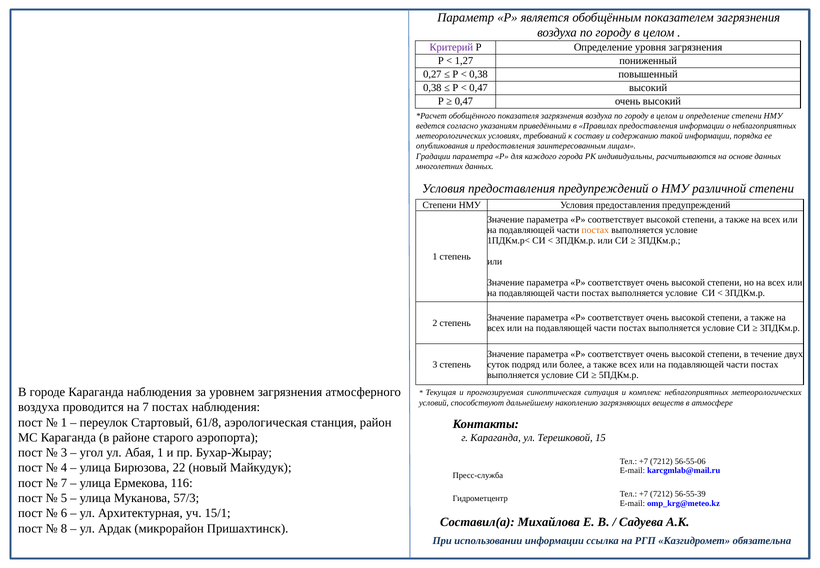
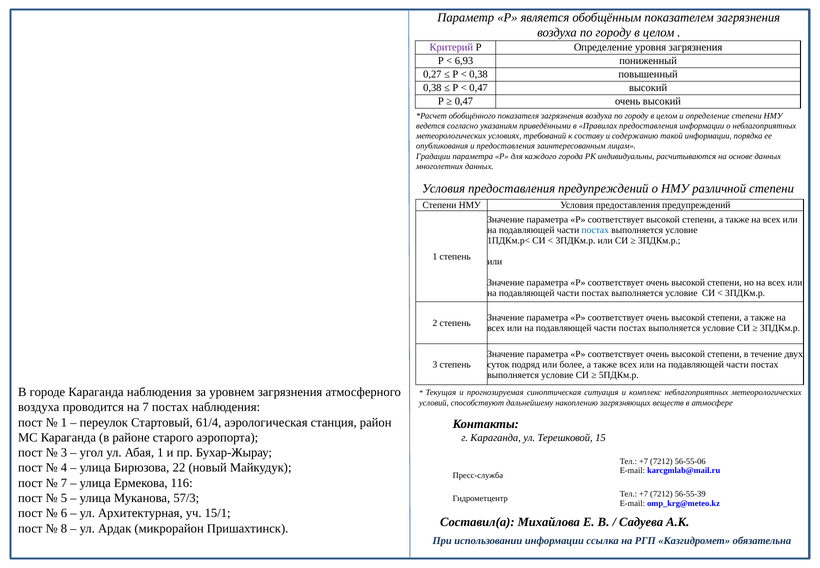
1,27: 1,27 -> 6,93
постах at (595, 230) colour: orange -> blue
61/8: 61/8 -> 61/4
